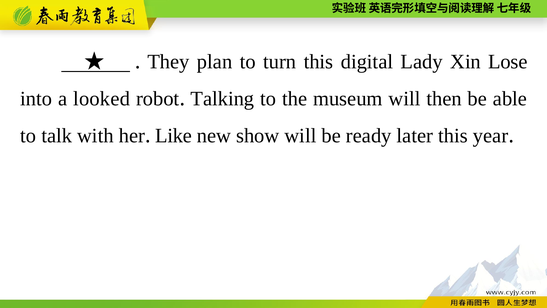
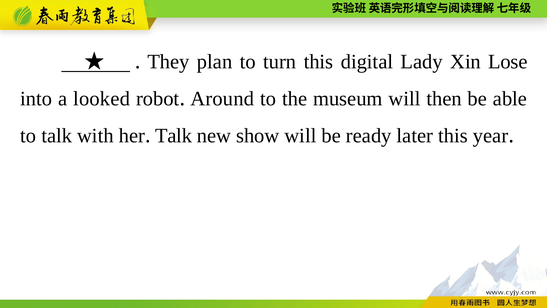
Talking: Talking -> Around
Like at (174, 135): Like -> Talk
